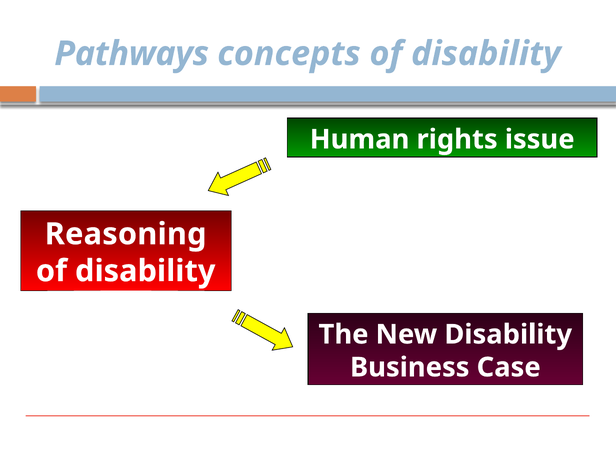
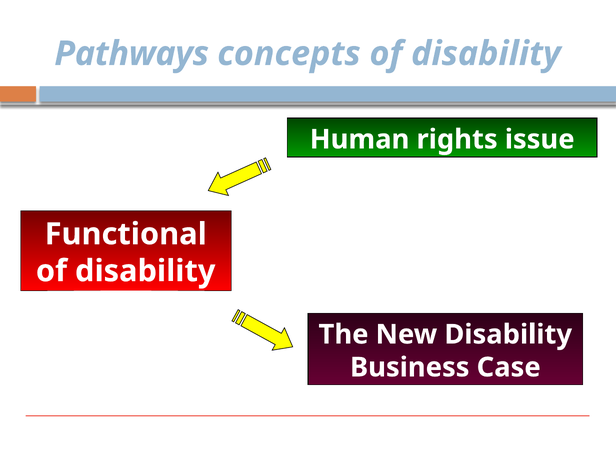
Reasoning: Reasoning -> Functional
